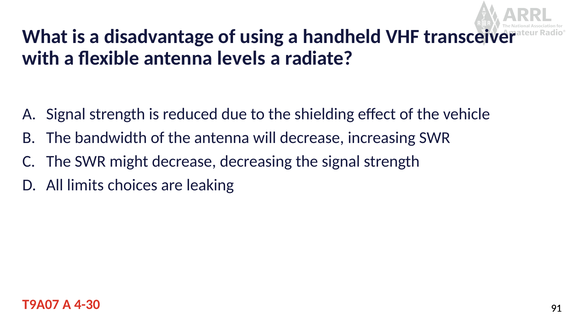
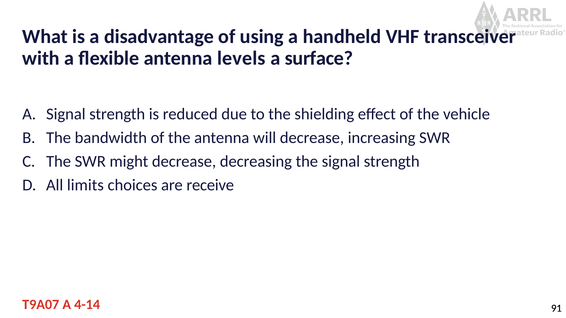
radiate: radiate -> surface
leaking: leaking -> receive
4-30: 4-30 -> 4-14
